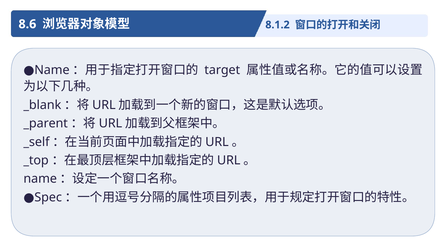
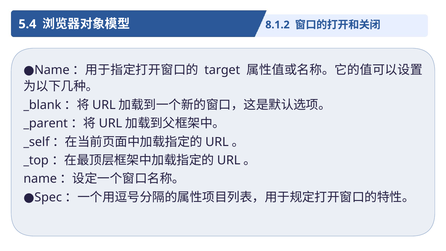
8.6: 8.6 -> 5.4
